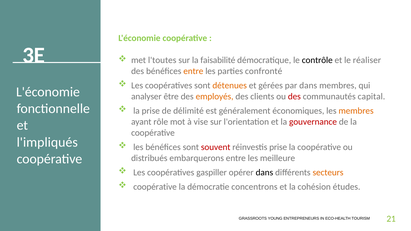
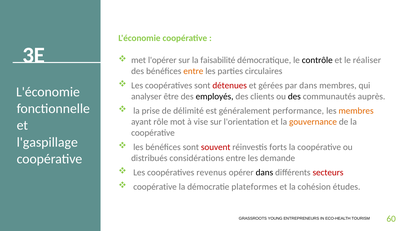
l'toutes: l'toutes -> l'opérer
confronté: confronté -> circulaires
détenues colour: orange -> red
employés colour: orange -> black
des at (294, 97) colour: red -> black
capital: capital -> auprès
économiques: économiques -> performance
gouvernance colour: red -> orange
l'impliqués: l'impliqués -> l'gaspillage
réinvestis prise: prise -> forts
embarquerons: embarquerons -> considérations
meilleure: meilleure -> demande
gaspiller: gaspiller -> revenus
secteurs colour: orange -> red
concentrons: concentrons -> plateformes
21: 21 -> 60
